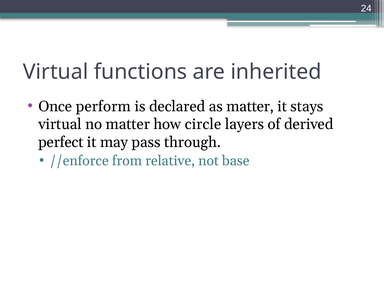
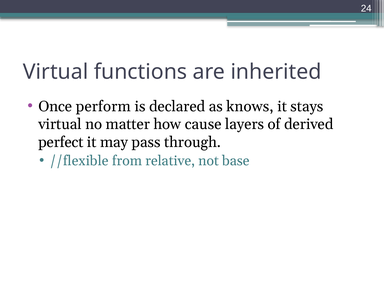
as matter: matter -> knows
circle: circle -> cause
//enforce: //enforce -> //flexible
